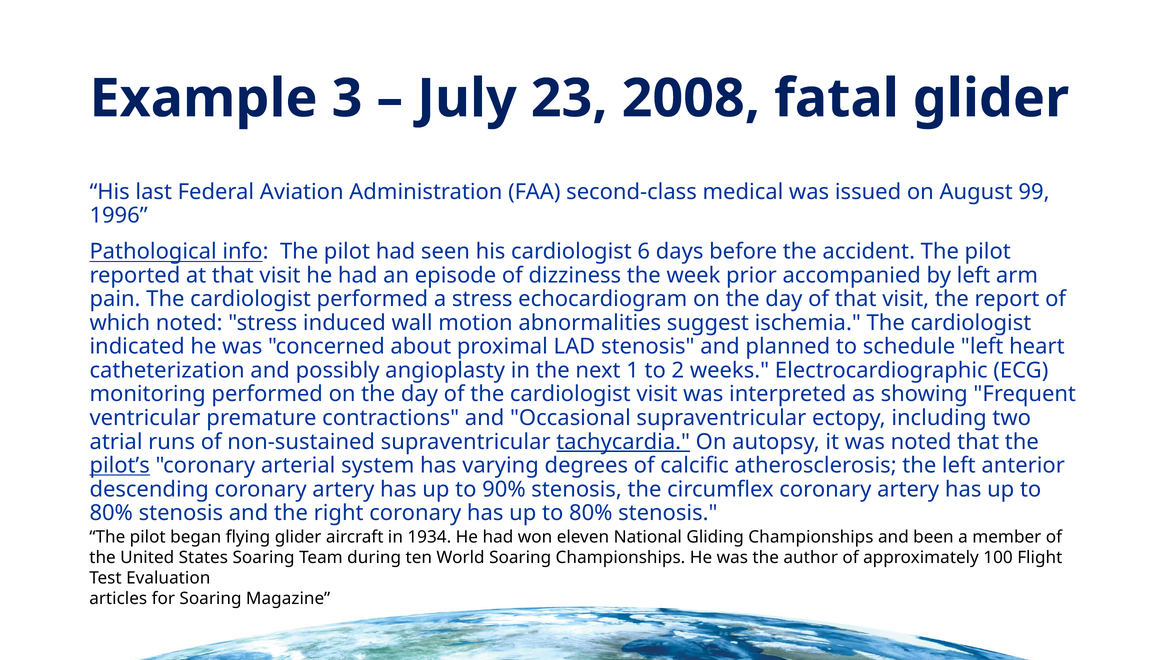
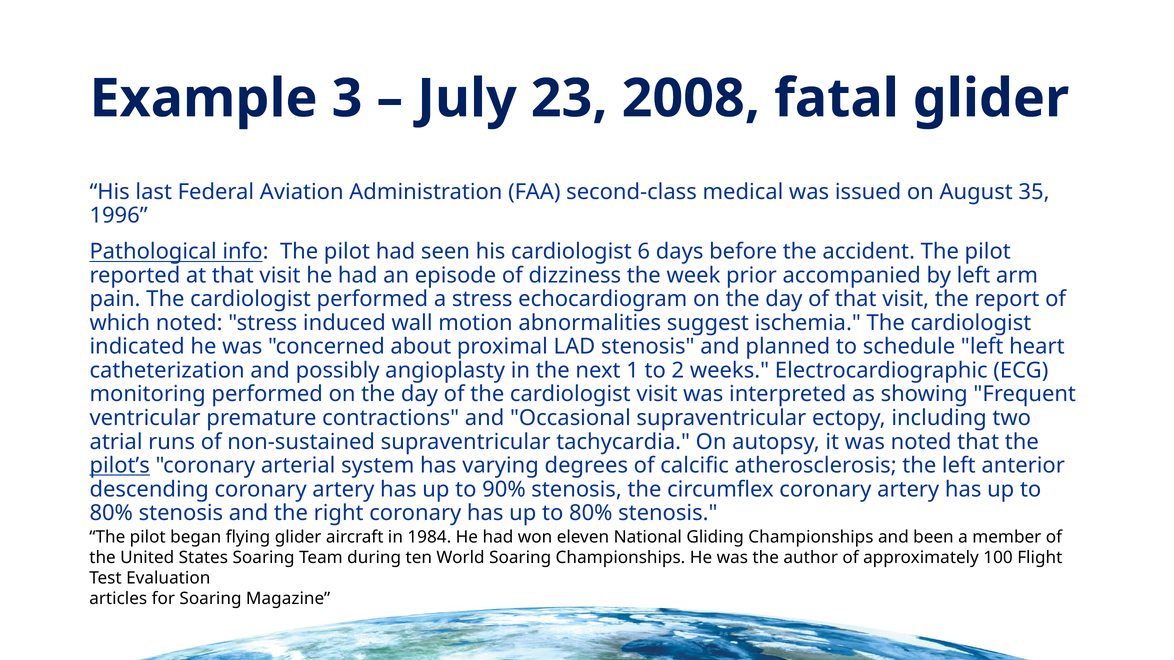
99: 99 -> 35
tachycardia underline: present -> none
1934: 1934 -> 1984
